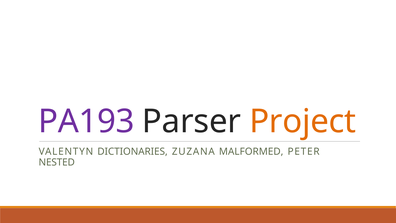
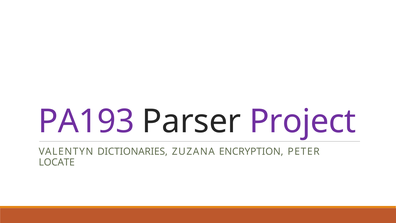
Project colour: orange -> purple
MALFORMED: MALFORMED -> ENCRYPTION
NESTED: NESTED -> LOCATE
